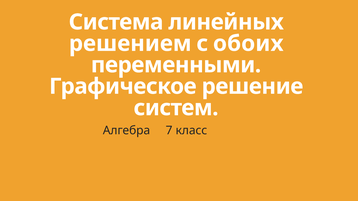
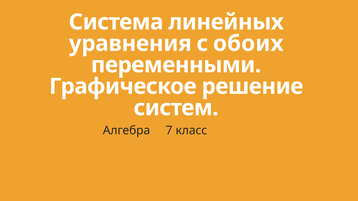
решением: решением -> уравнения
